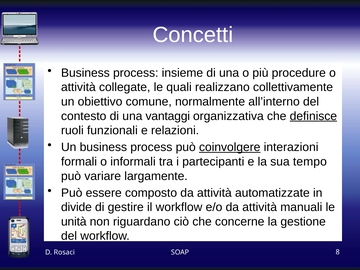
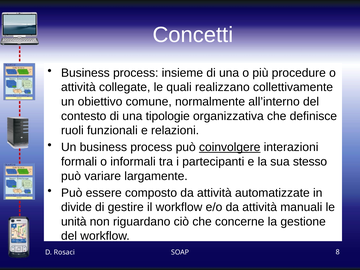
vantaggi: vantaggi -> tipologie
definisce underline: present -> none
tempo: tempo -> stesso
